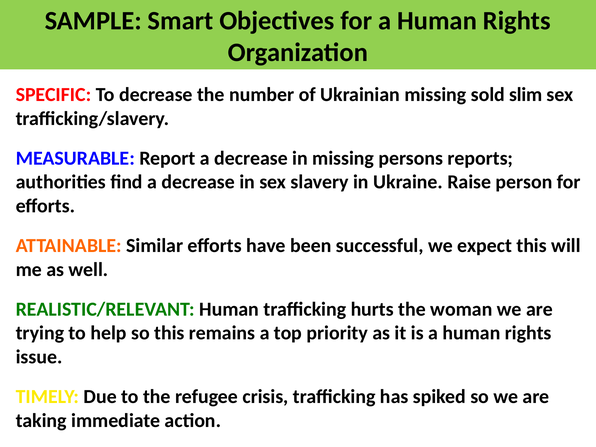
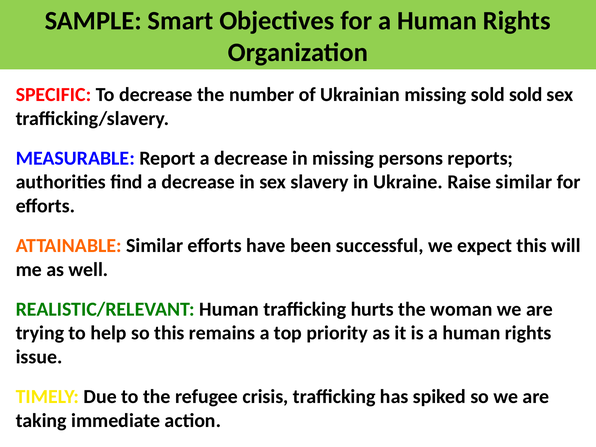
sold slim: slim -> sold
Raise person: person -> similar
